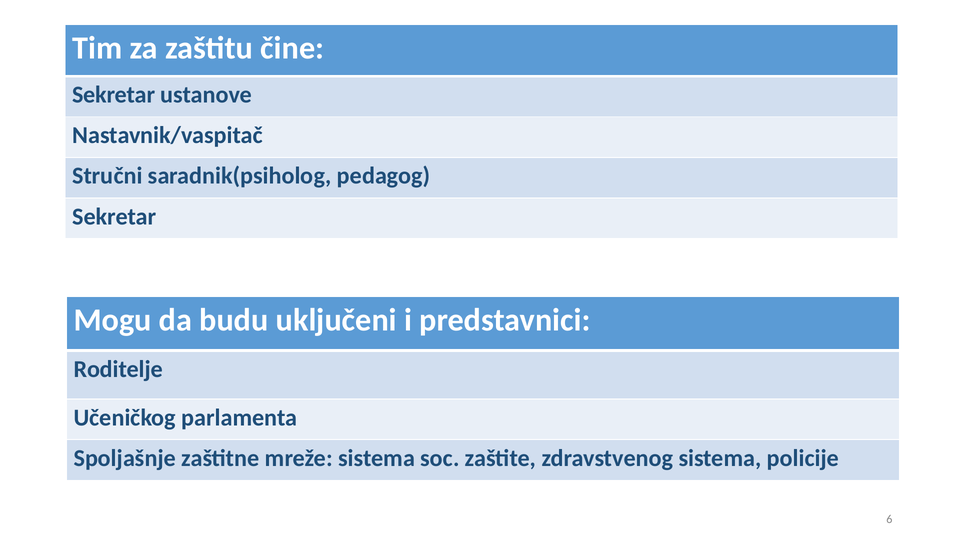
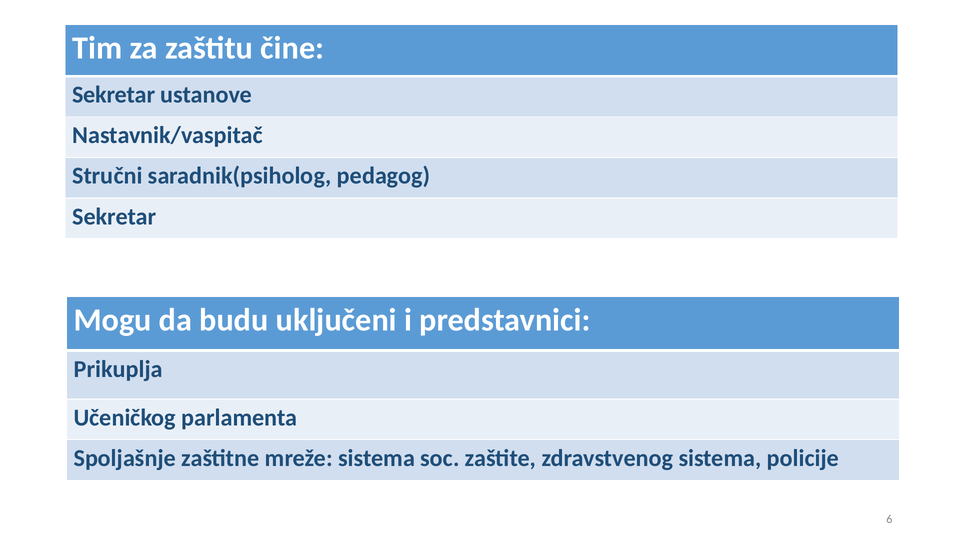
Roditelje: Roditelje -> Prikuplja
